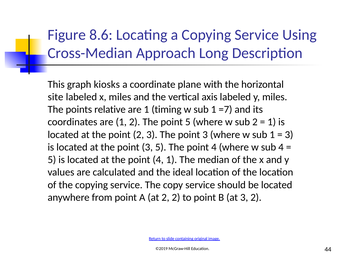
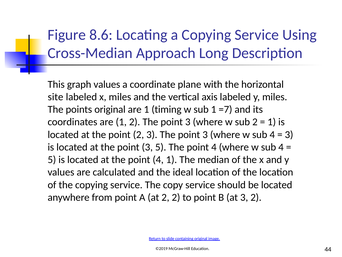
graph kiosks: kiosks -> values
points relative: relative -> original
2 The point 5: 5 -> 3
1 at (272, 134): 1 -> 4
